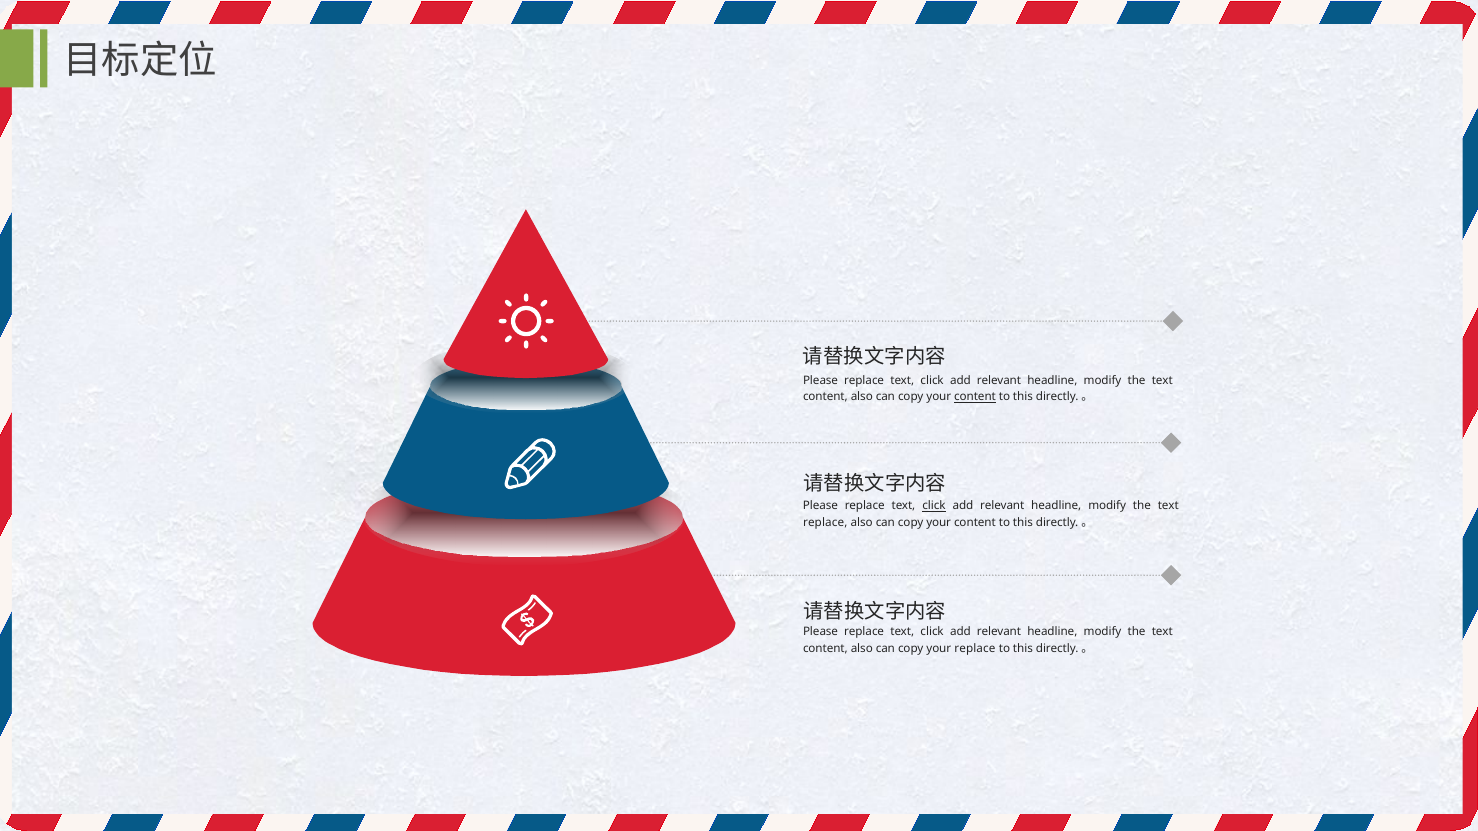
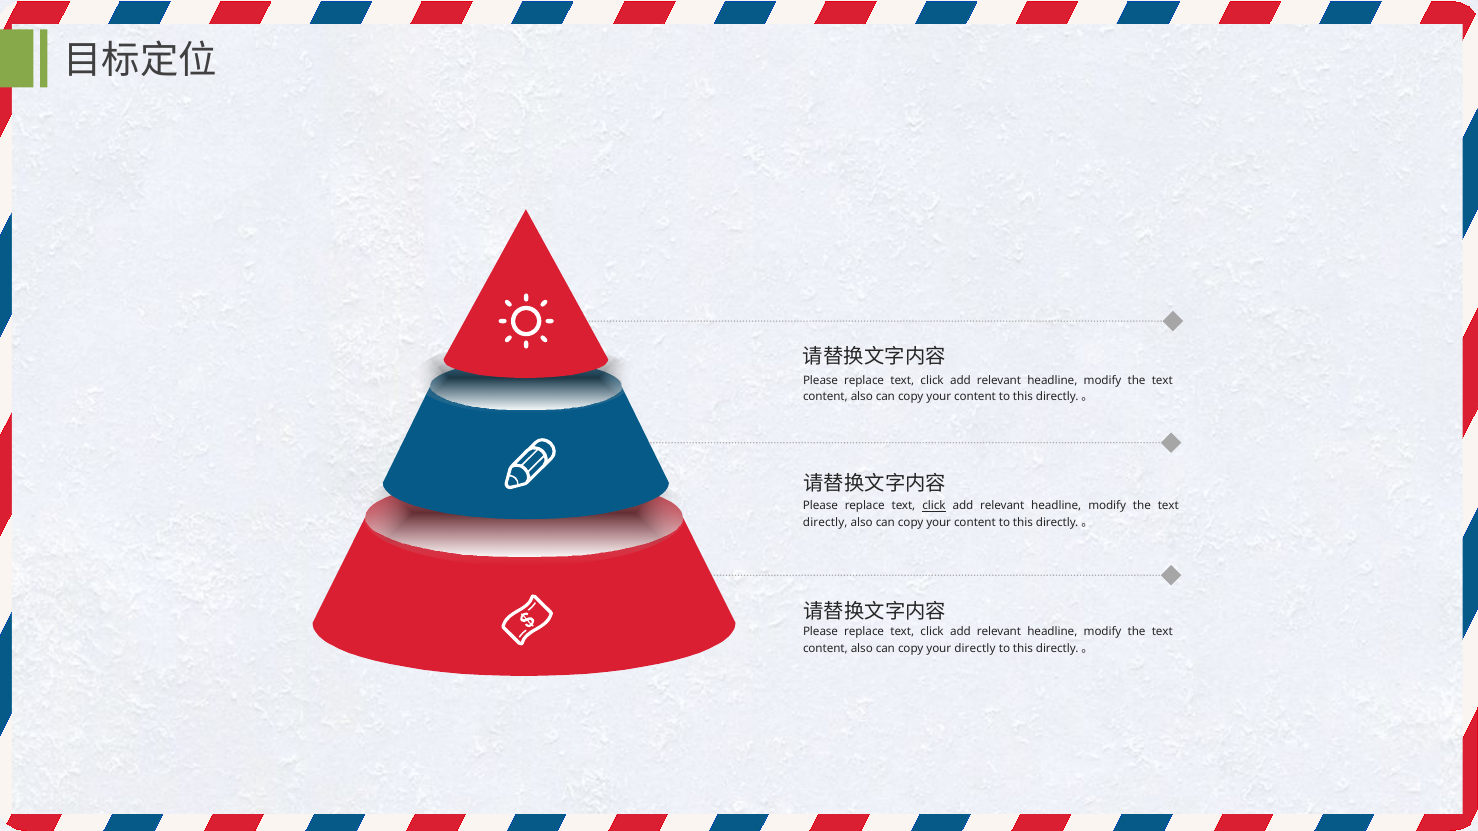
content at (975, 397) underline: present -> none
replace at (825, 523): replace -> directly
your replace: replace -> directly
